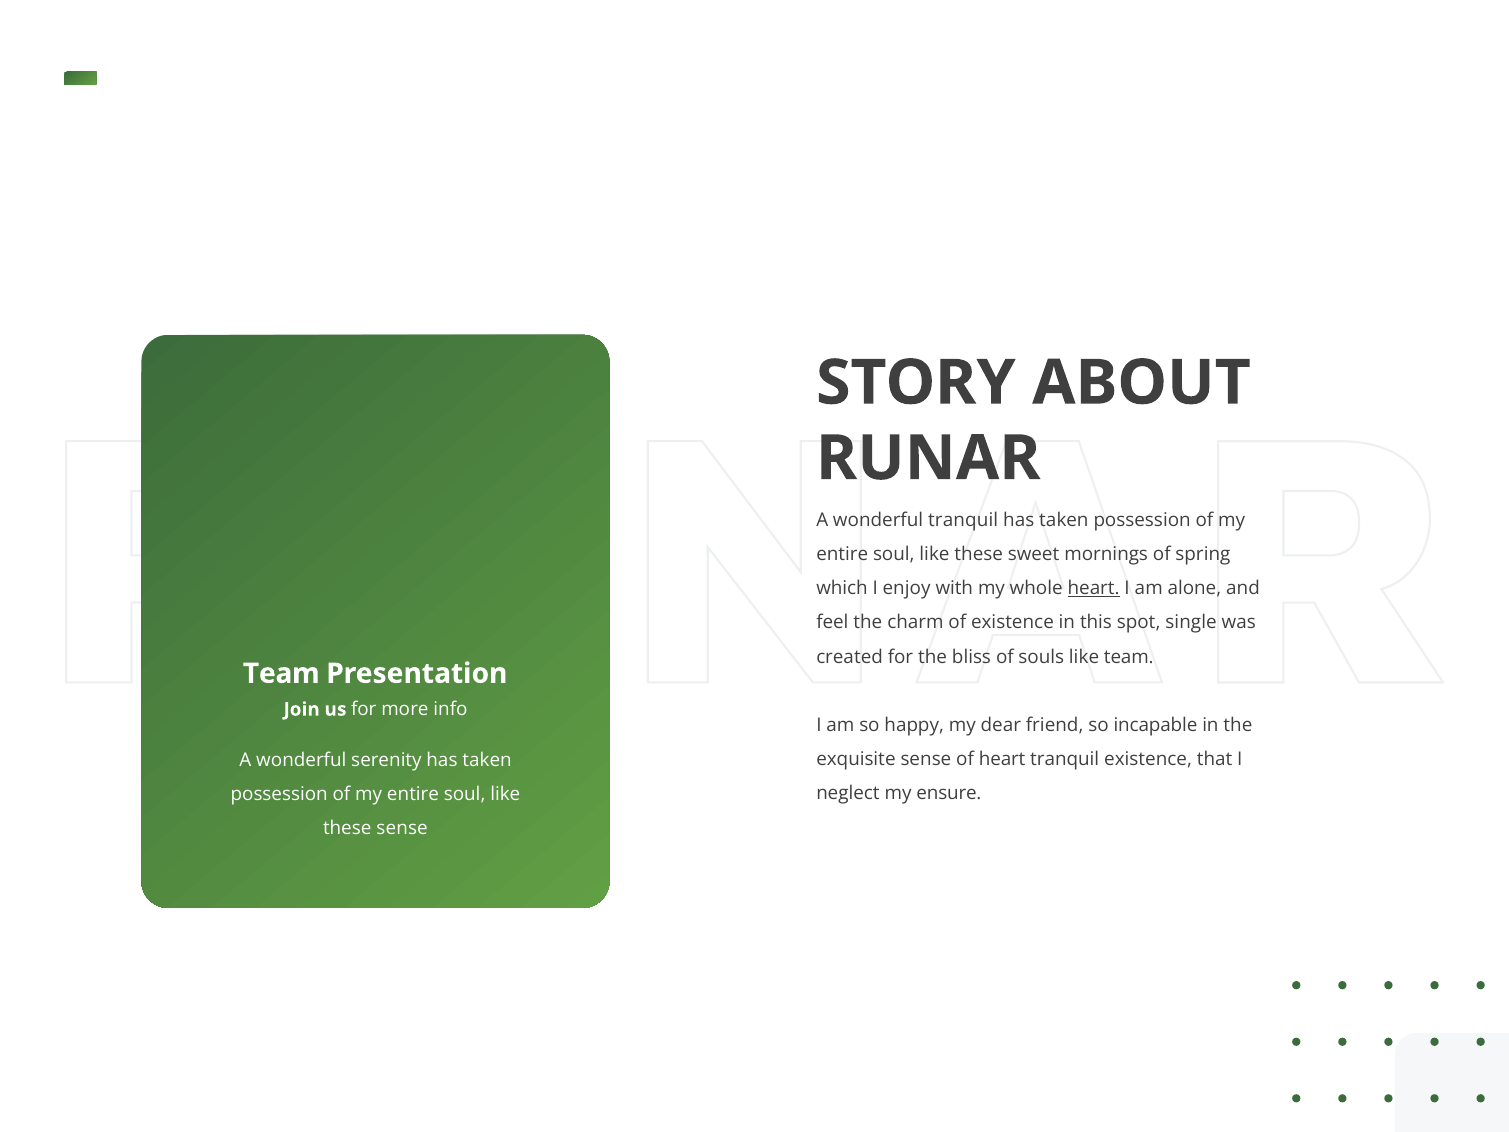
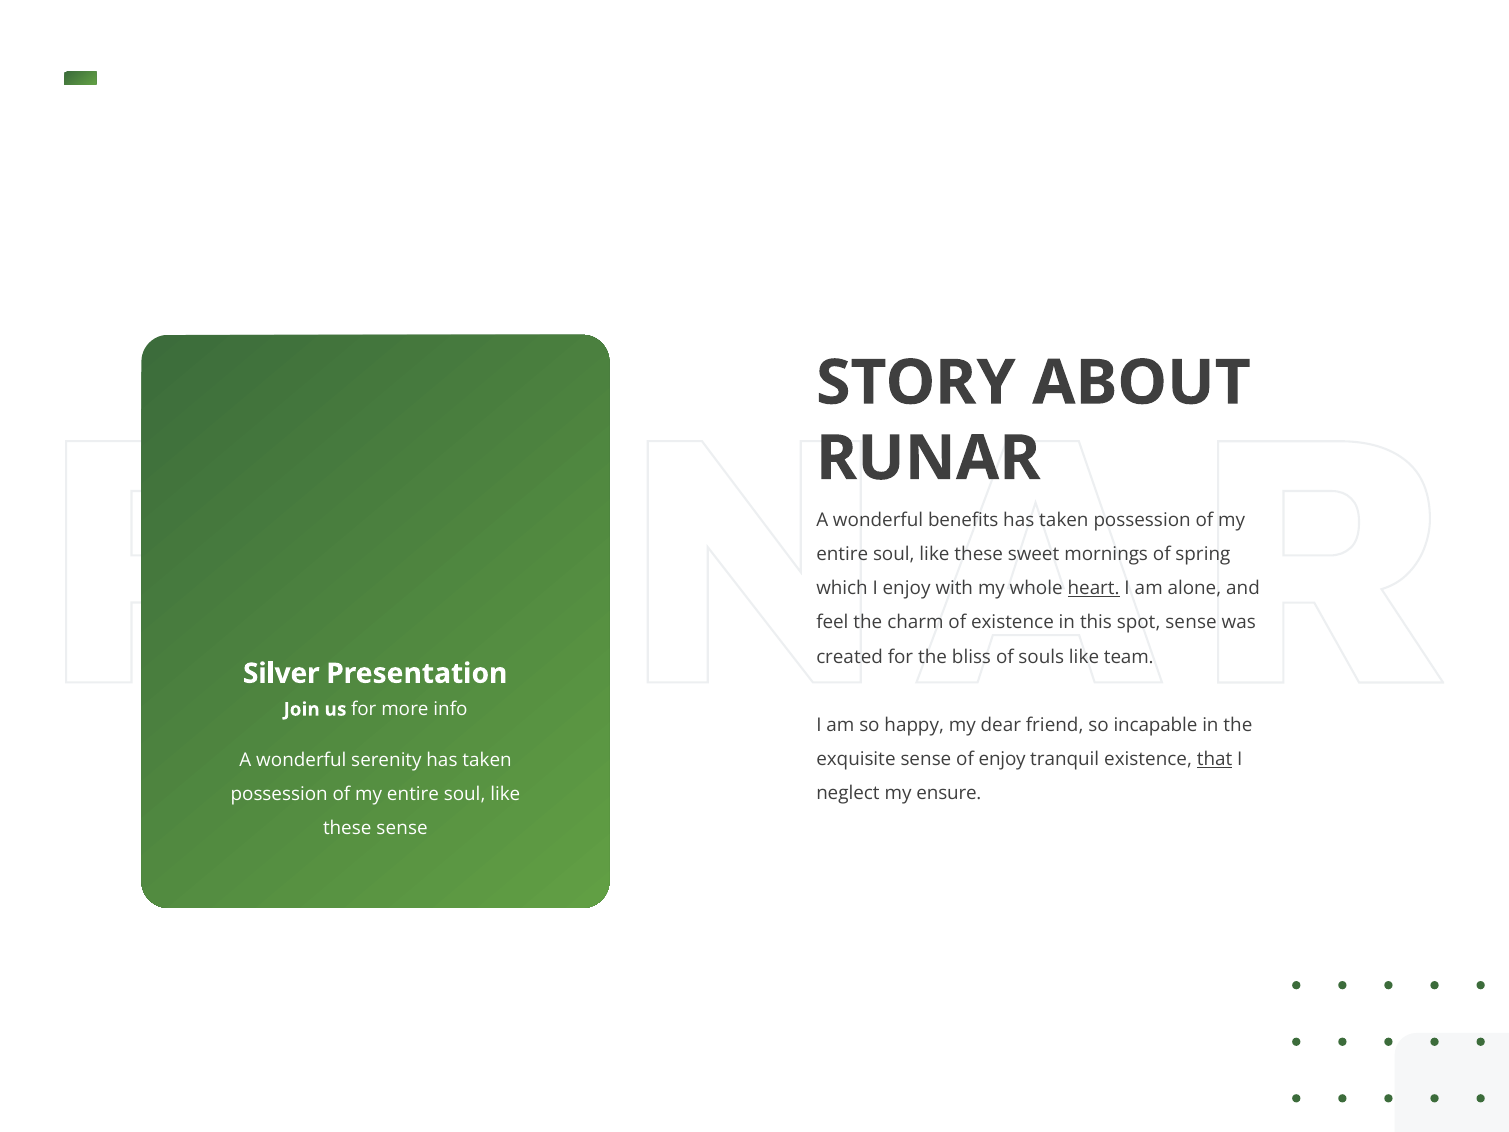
tranquil at (963, 520): tranquil -> benefits
spot single: single -> sense
Team at (281, 673): Team -> Silver
of heart: heart -> enjoy
that underline: none -> present
